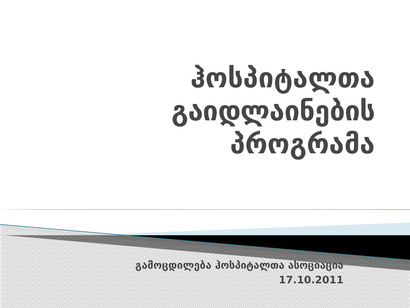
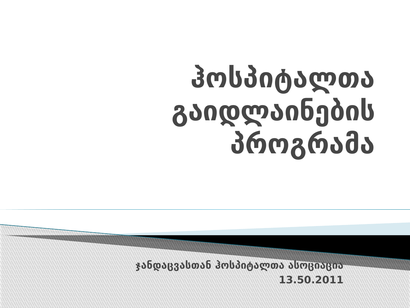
გამოცდილება: გამოცდილება -> ჯანდაცვასთან
17.10.2011: 17.10.2011 -> 13.50.2011
